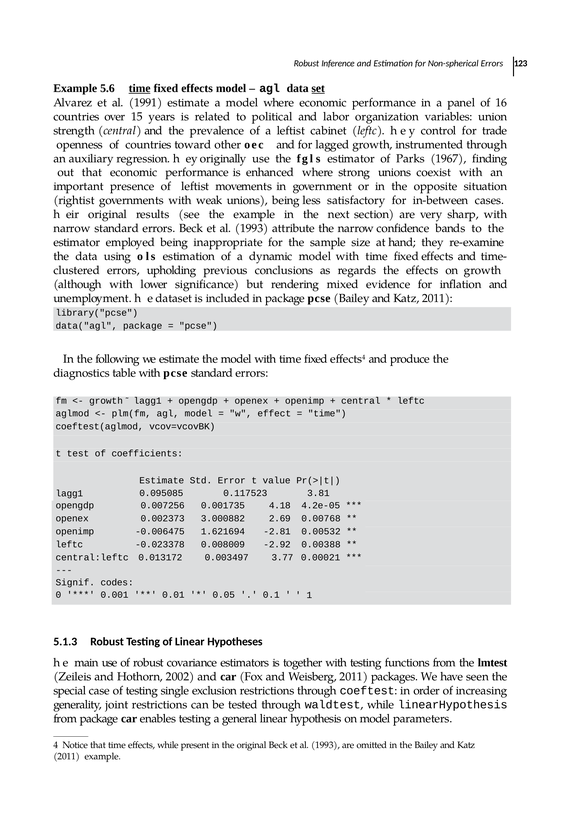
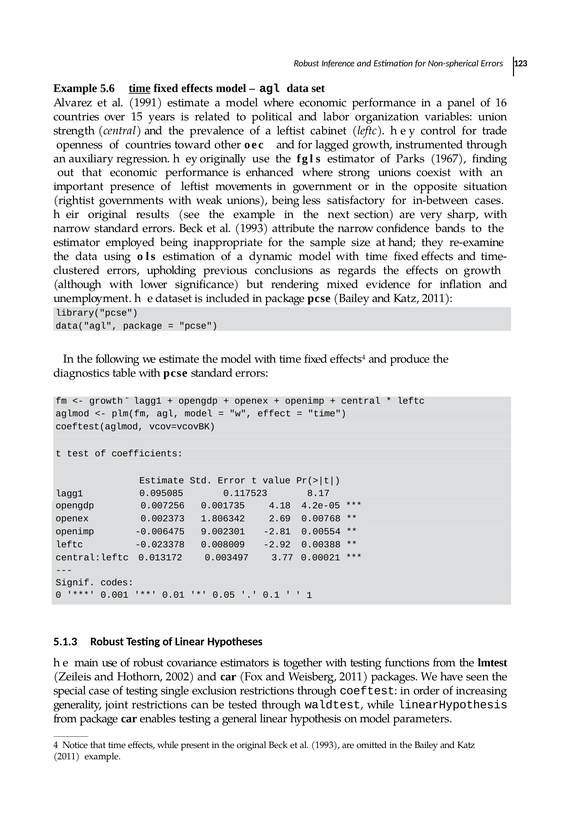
set underline: present -> none
3.81: 3.81 -> 8.17
3.000882: 3.000882 -> 1.806342
1.621694: 1.621694 -> 9.002301
0.00532: 0.00532 -> 0.00554
